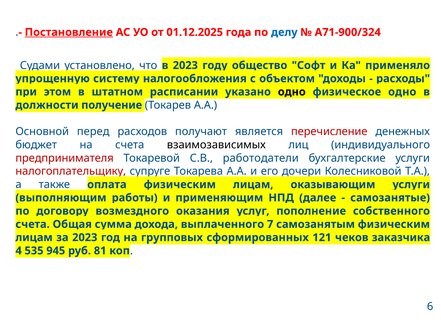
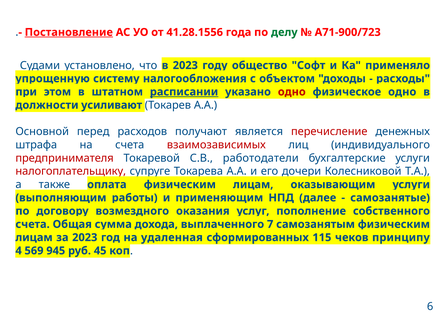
01.12.2025: 01.12.2025 -> 41.28.1556
делу colour: blue -> green
А71-900/324: А71-900/324 -> А71-900/723
расписании underline: none -> present
одно at (292, 92) colour: black -> red
получение: получение -> усиливают
бюджет: бюджет -> штрафа
взаимозависимых colour: black -> red
групповых: групповых -> удаленная
121: 121 -> 115
заказчика: заказчика -> принципу
535: 535 -> 569
81: 81 -> 45
